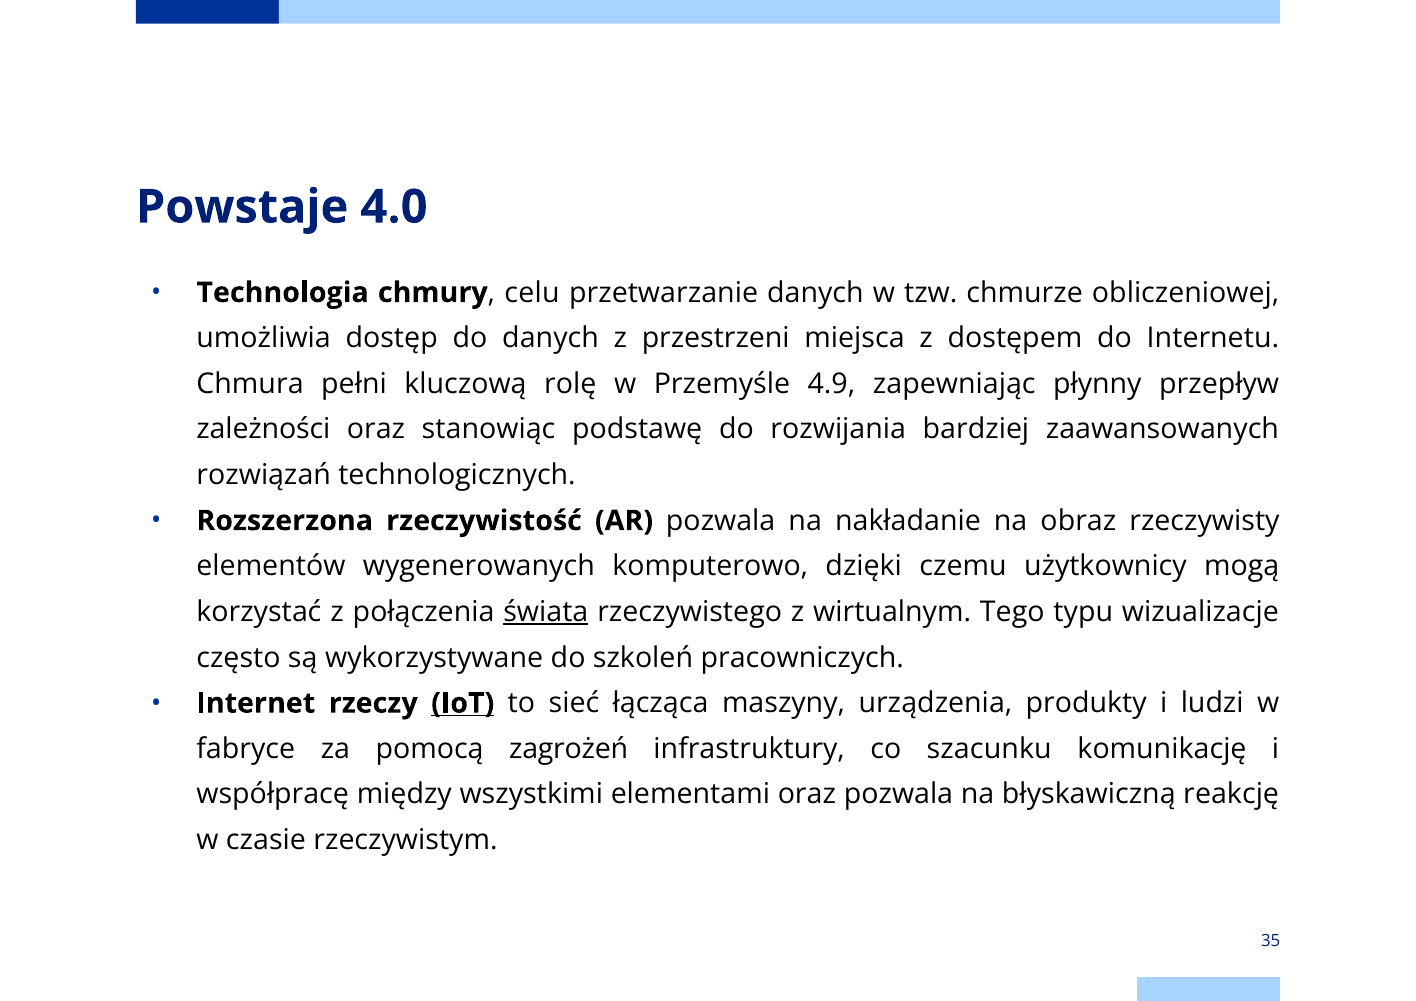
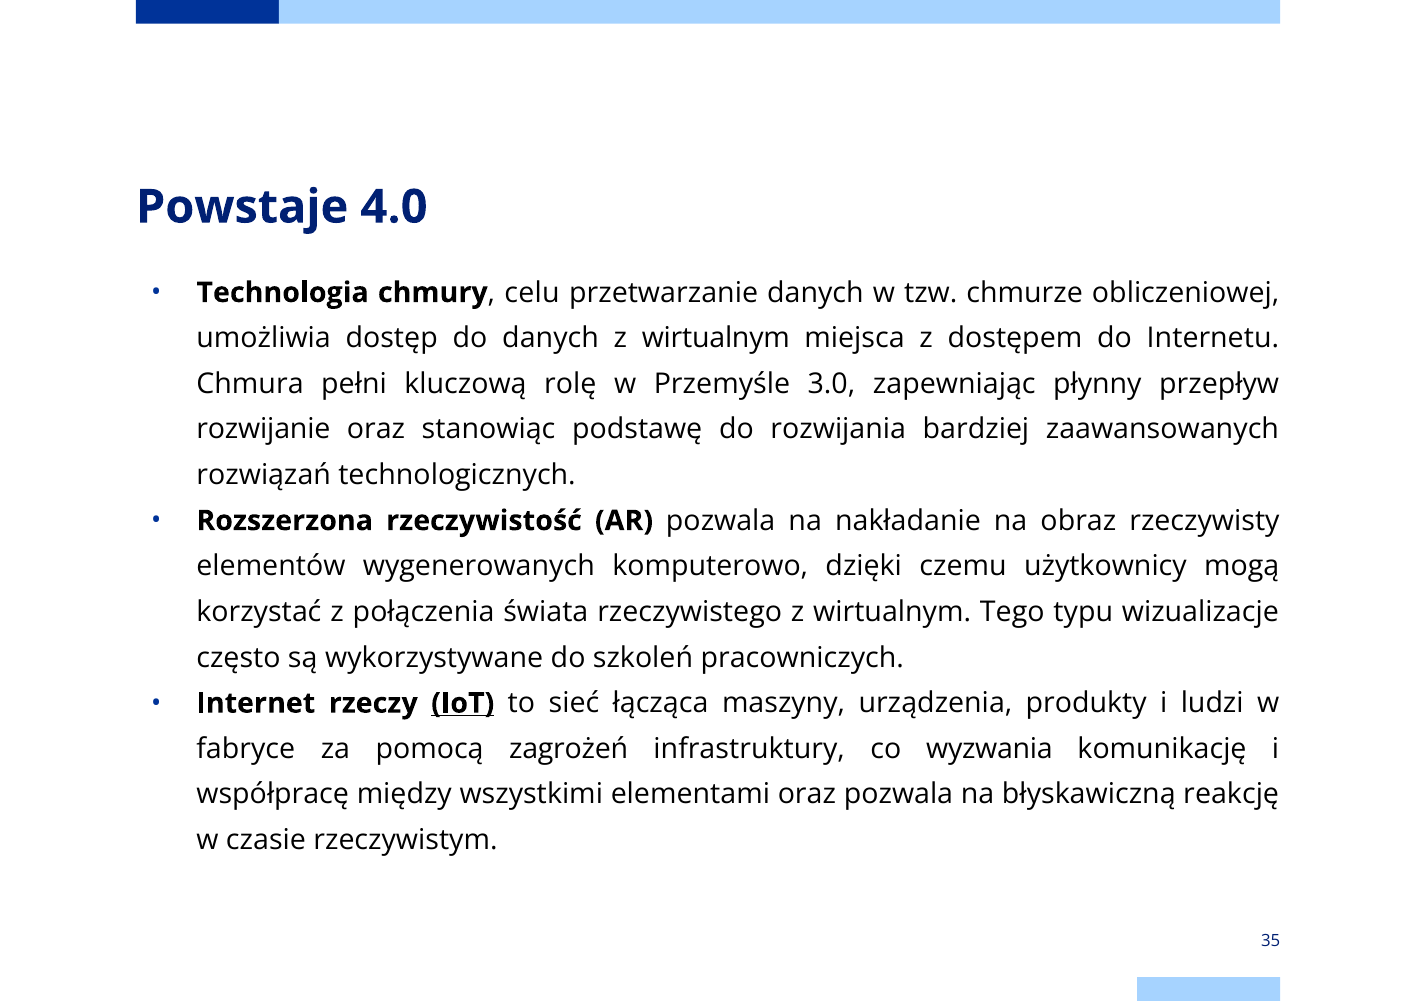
danych z przestrzeni: przestrzeni -> wirtualnym
4.9: 4.9 -> 3.0
zależności: zależności -> rozwijanie
świata underline: present -> none
szacunku: szacunku -> wyzwania
